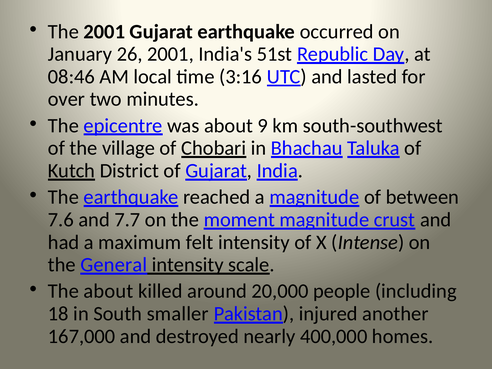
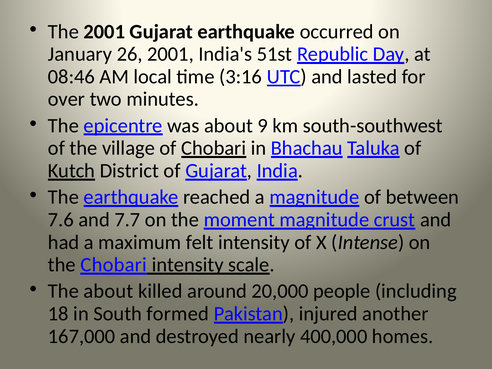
the General: General -> Chobari
smaller: smaller -> formed
